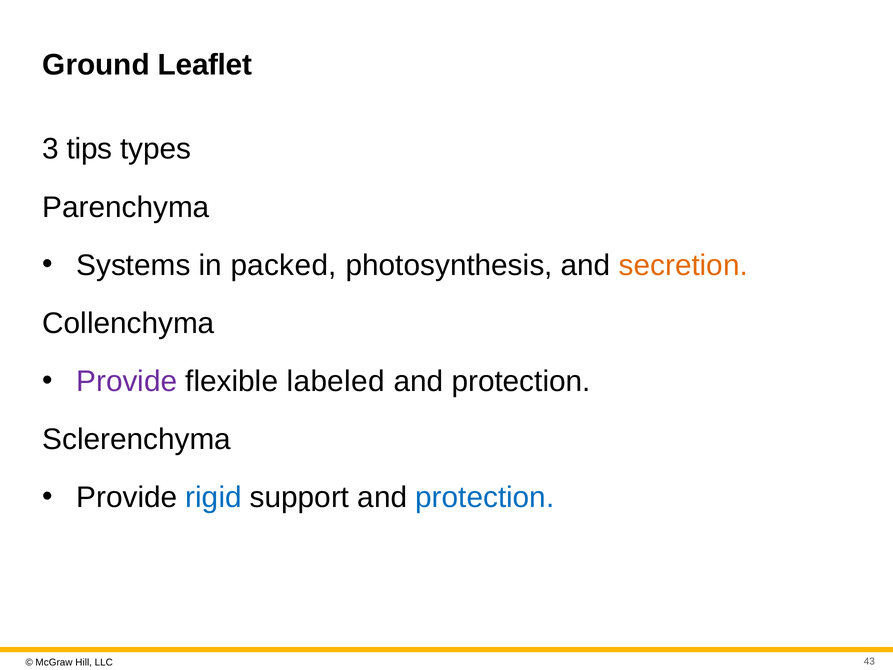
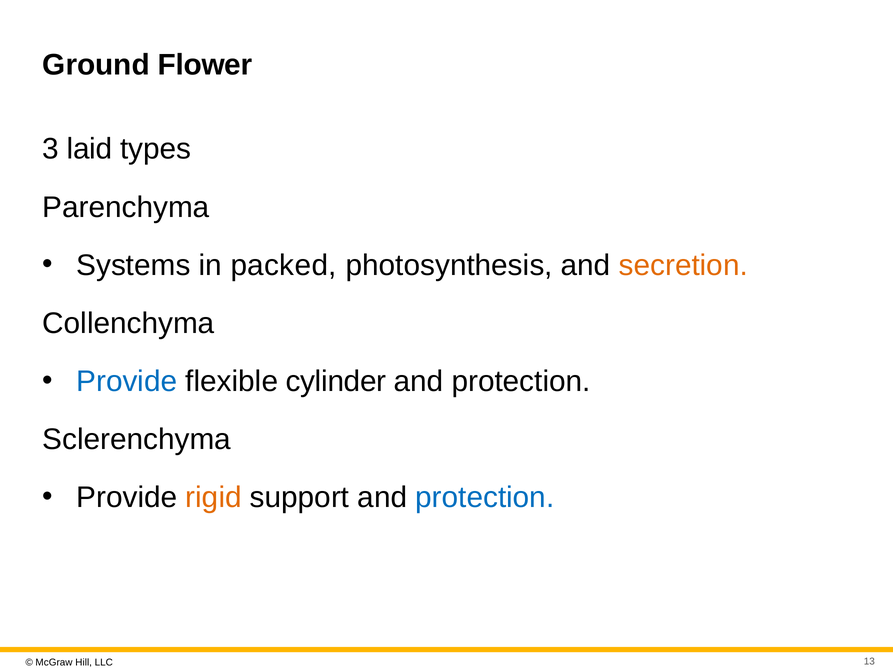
Leaflet: Leaflet -> Flower
tips: tips -> laid
Provide at (127, 381) colour: purple -> blue
labeled: labeled -> cylinder
rigid colour: blue -> orange
43: 43 -> 13
